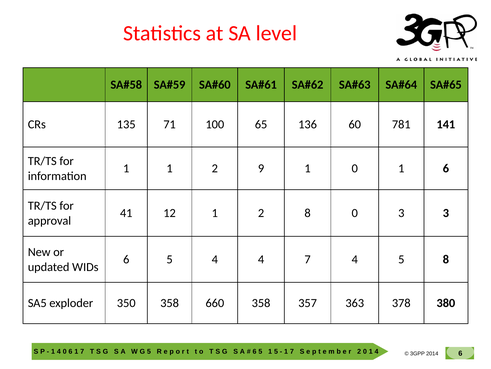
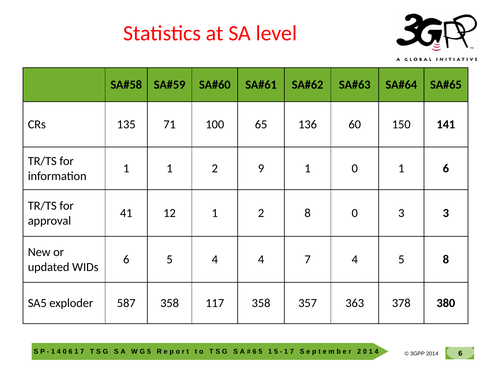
781: 781 -> 150
350: 350 -> 587
660: 660 -> 117
